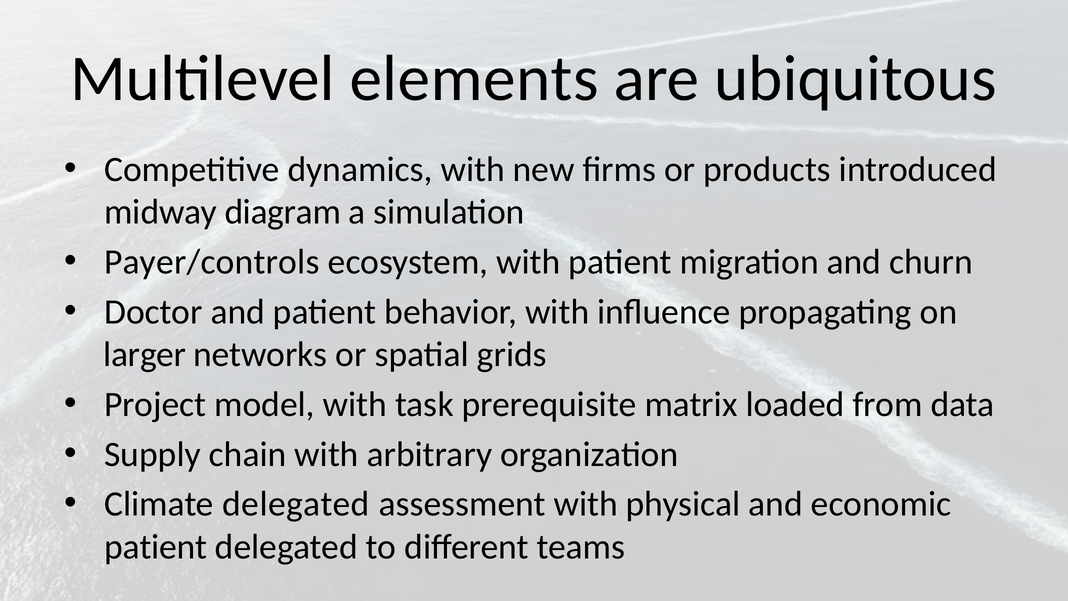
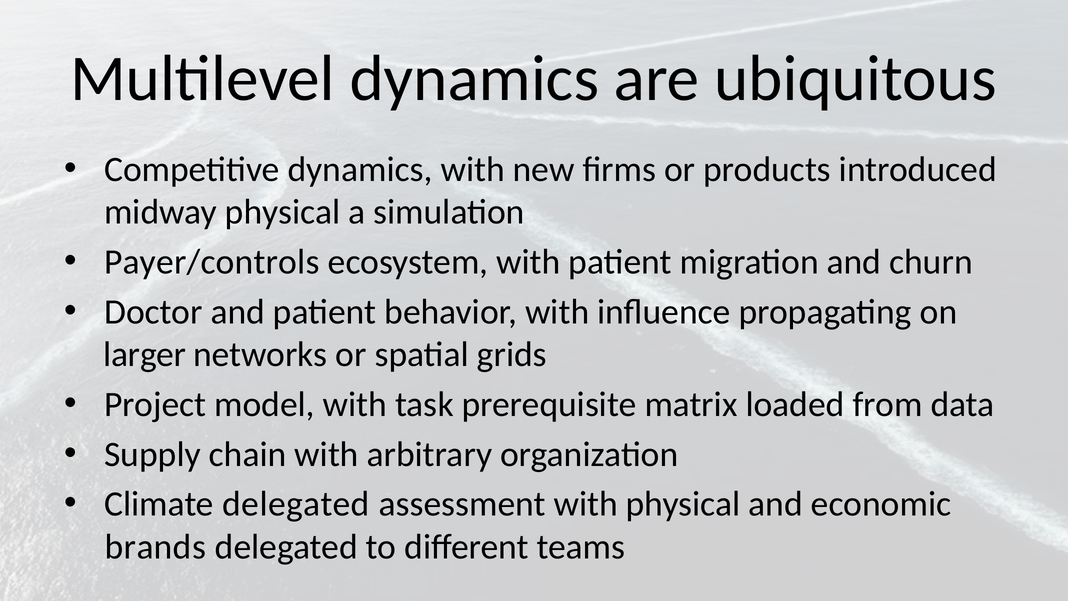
Multilevel elements: elements -> dynamics
midway diagram: diagram -> physical
patient at (156, 547): patient -> brands
